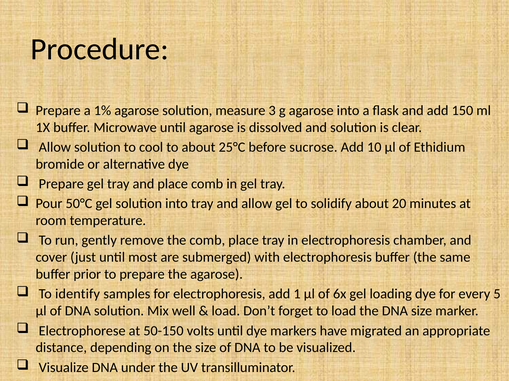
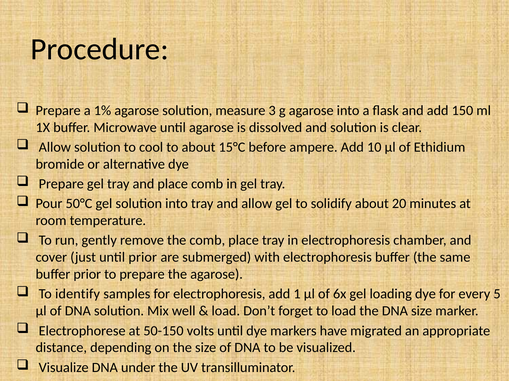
25°C: 25°C -> 15°C
sucrose: sucrose -> ampere
until most: most -> prior
